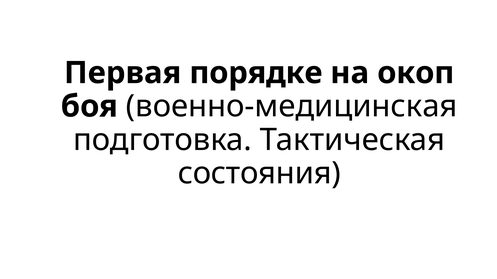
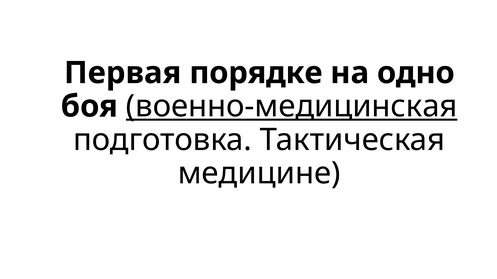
окоп: окоп -> одно
военно-медицинская underline: none -> present
состояния: состояния -> медицине
